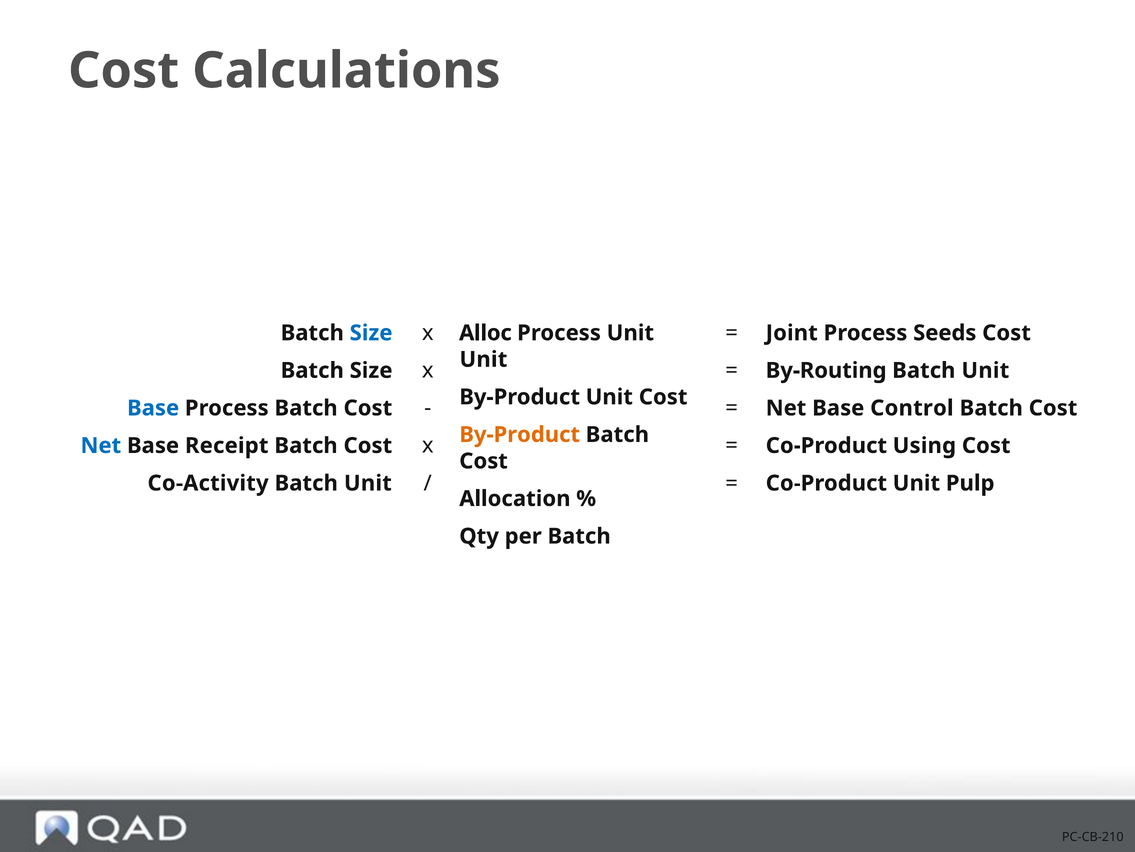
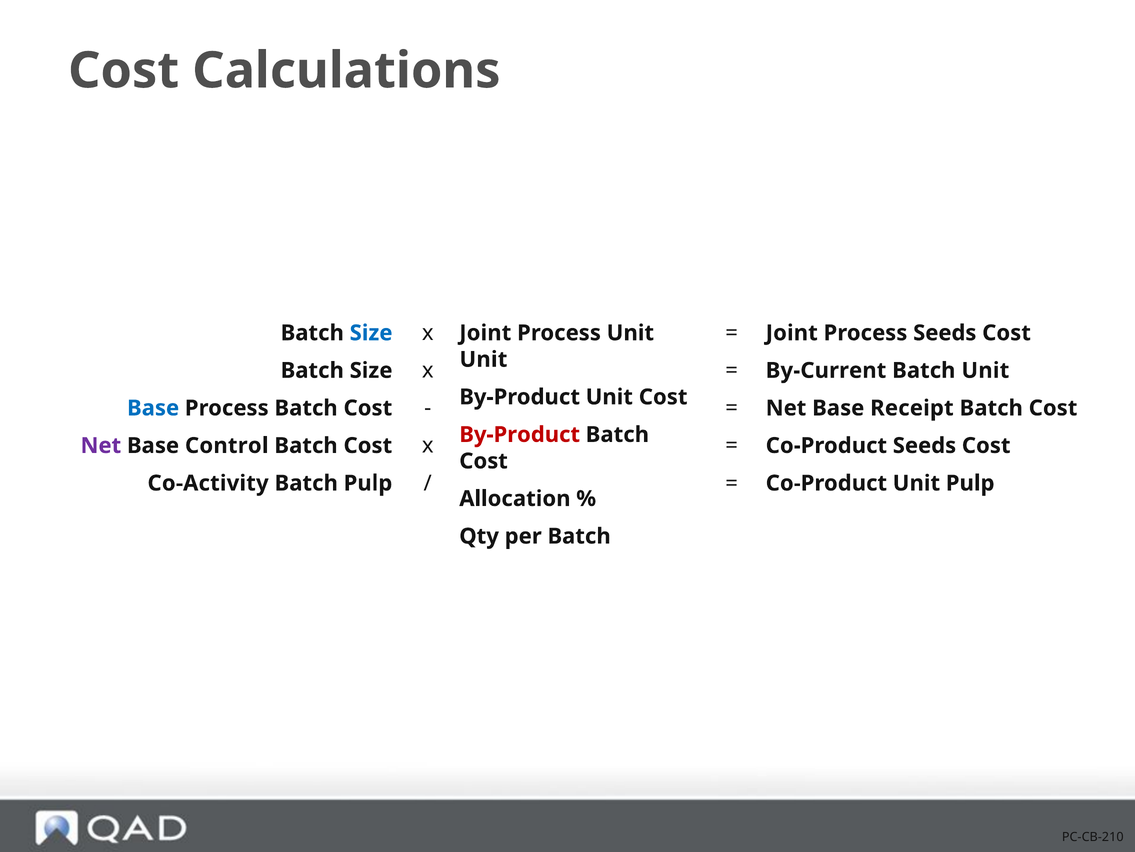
Alloc at (485, 333): Alloc -> Joint
By-Routing: By-Routing -> By-Current
Control: Control -> Receipt
By-Product at (520, 434) colour: orange -> red
Net at (101, 445) colour: blue -> purple
Receipt: Receipt -> Control
Co-Product Using: Using -> Seeds
Unit at (368, 483): Unit -> Pulp
